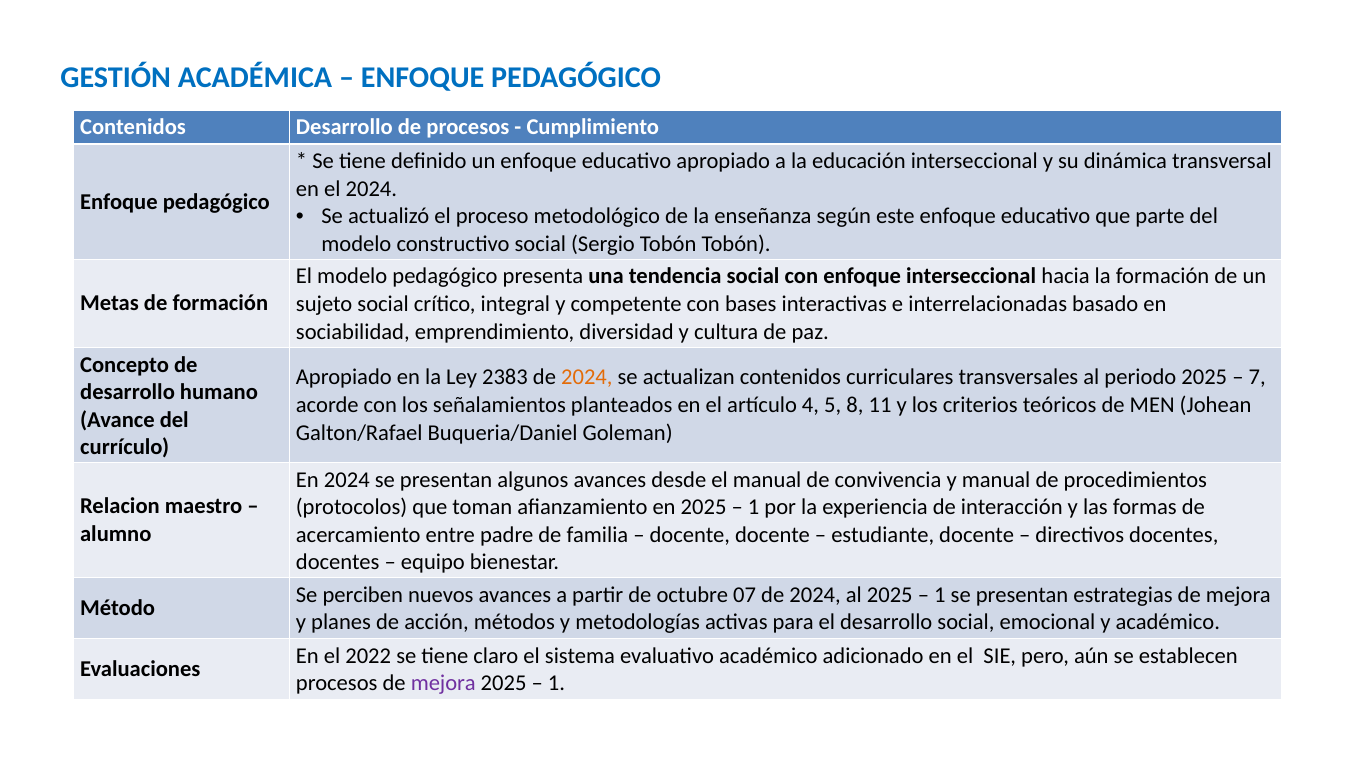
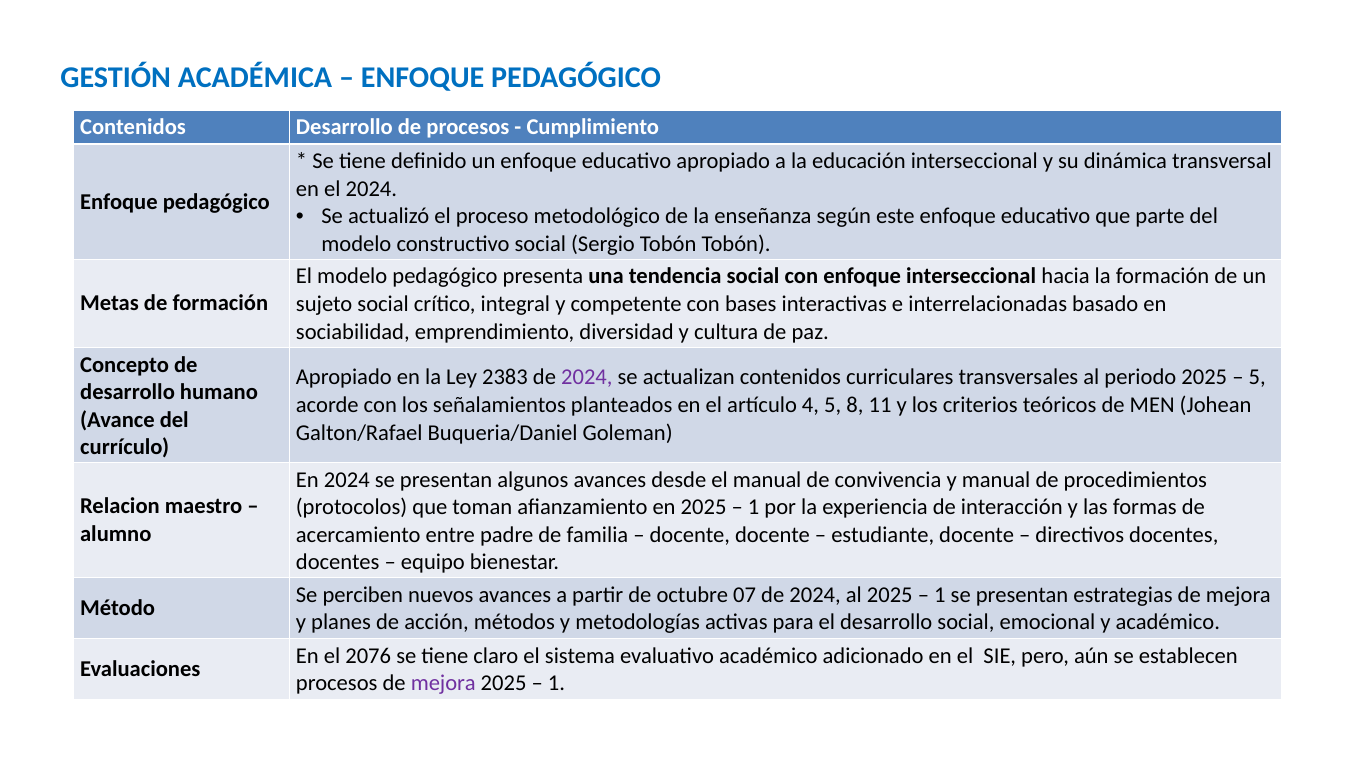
2024 at (587, 378) colour: orange -> purple
7 at (1257, 378): 7 -> 5
2022: 2022 -> 2076
